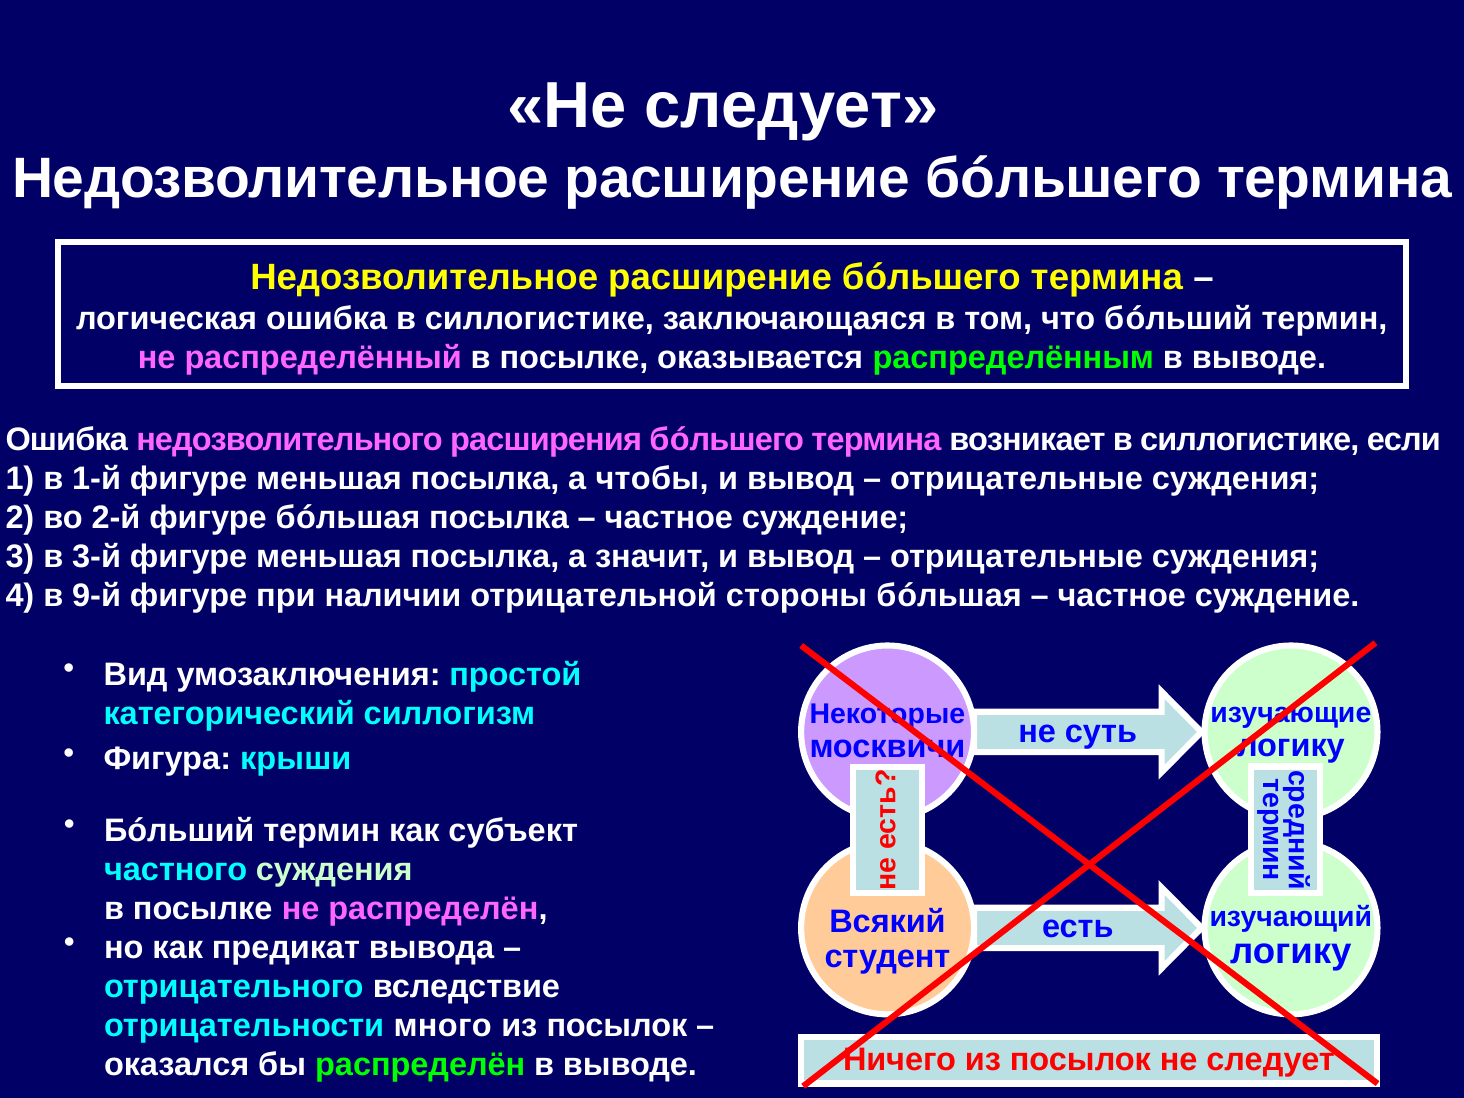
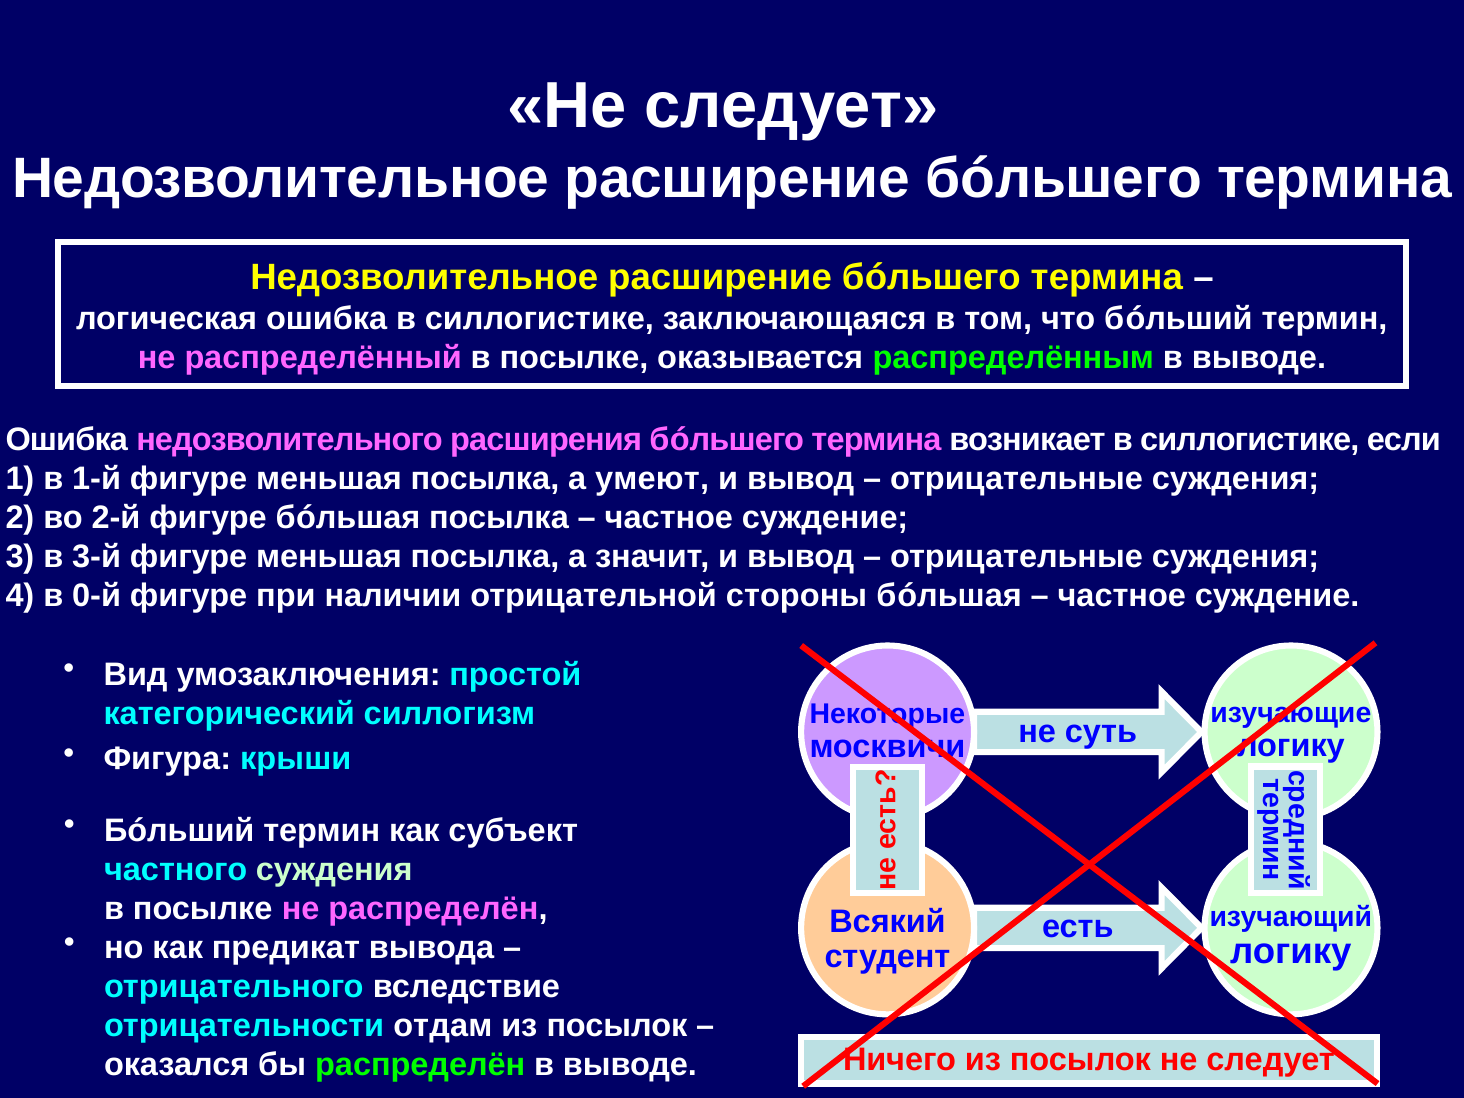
чтобы: чтобы -> умеют
9-й: 9-й -> 0-й
много: много -> отдам
